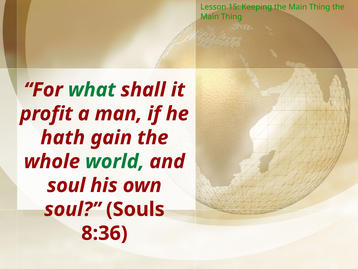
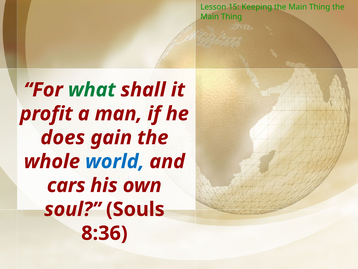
hath: hath -> does
world colour: green -> blue
soul at (66, 185): soul -> cars
